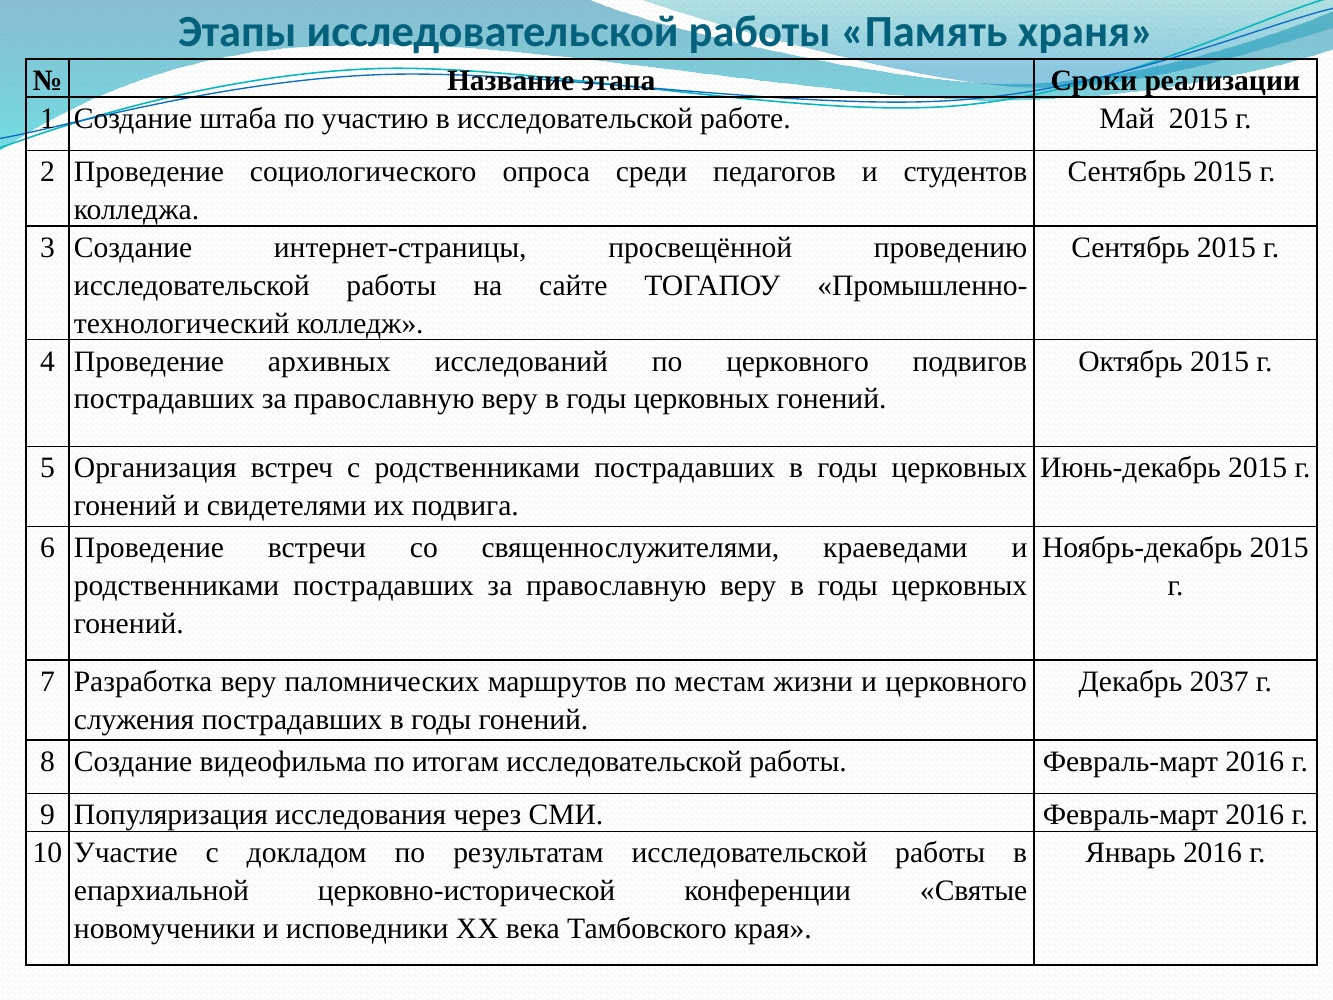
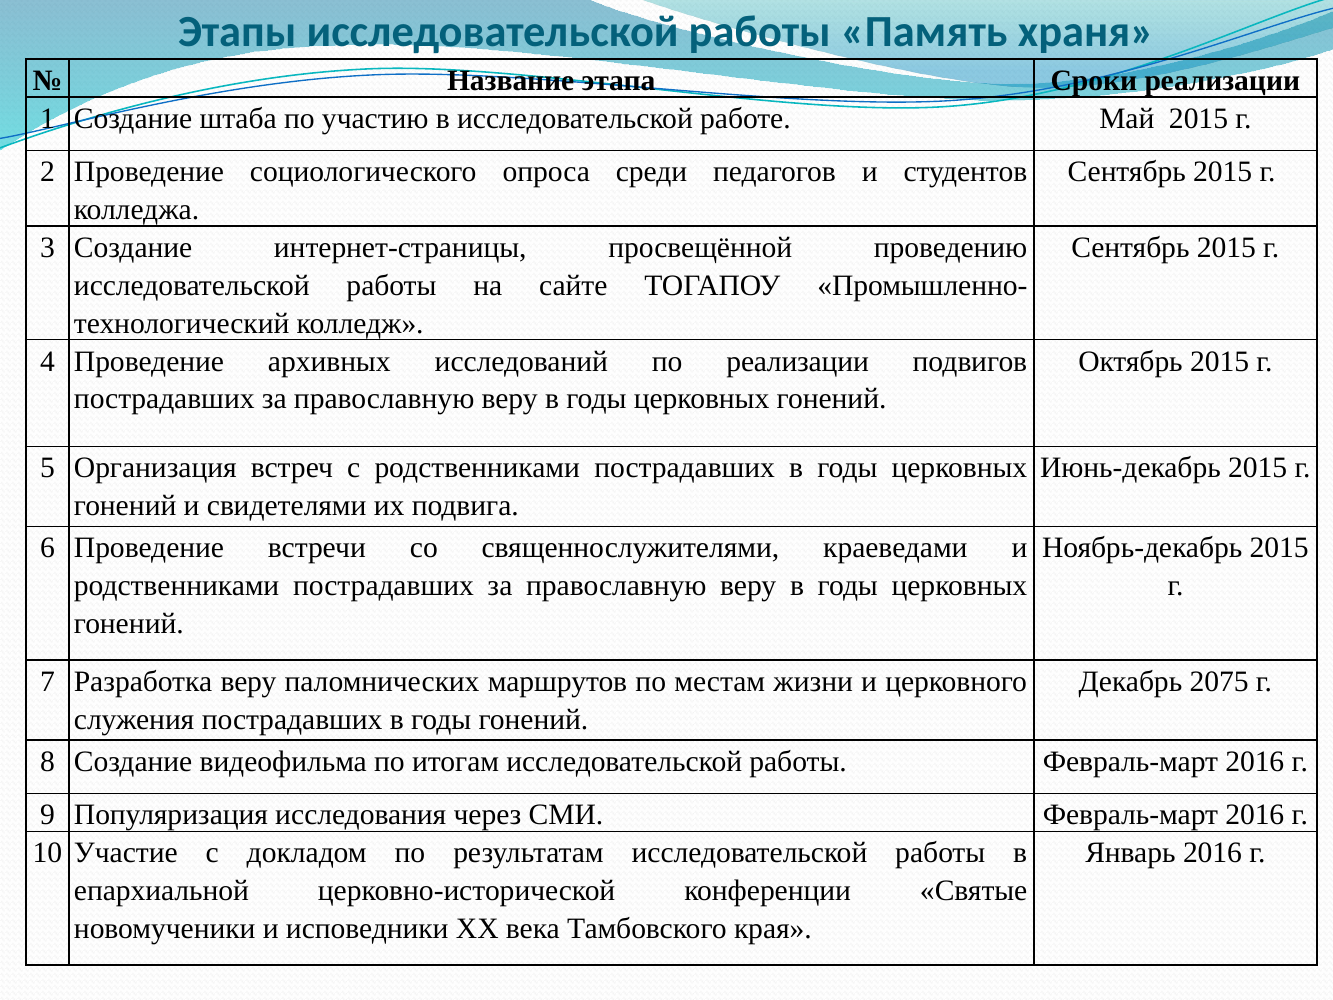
по церковного: церковного -> реализации
2037: 2037 -> 2075
